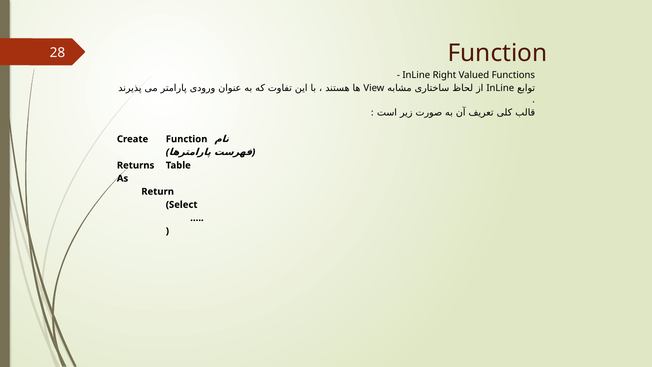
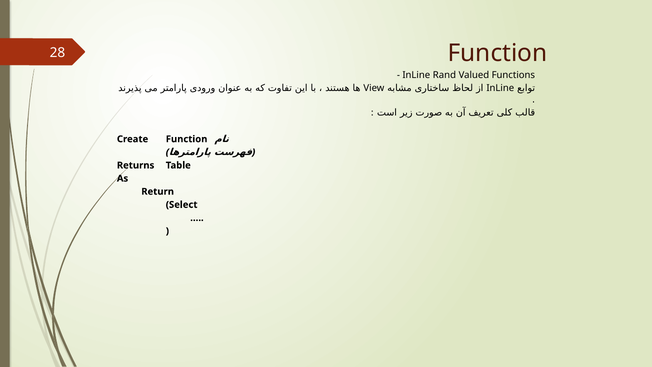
Right: Right -> Rand
